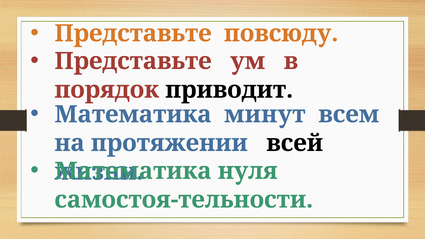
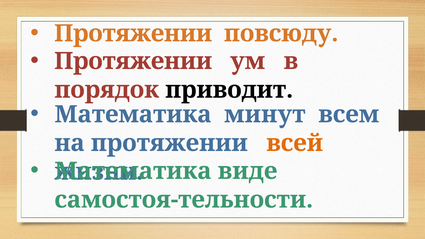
Представьте at (133, 33): Представьте -> Протяжении
Представьте at (133, 61): Представьте -> Протяжении
всей colour: black -> orange
нуля: нуля -> виде
